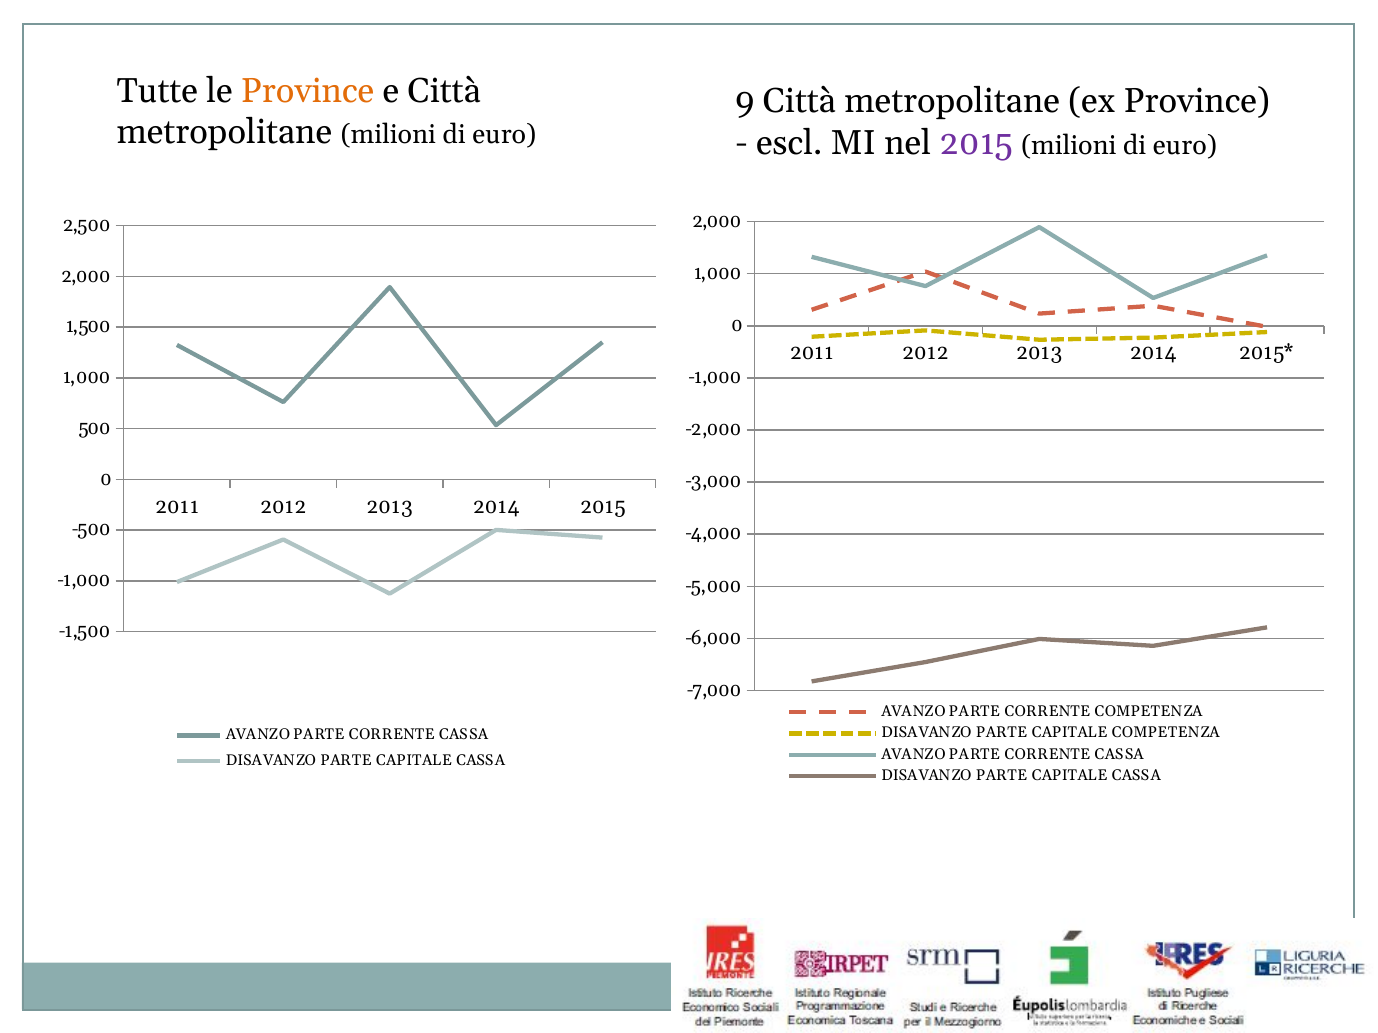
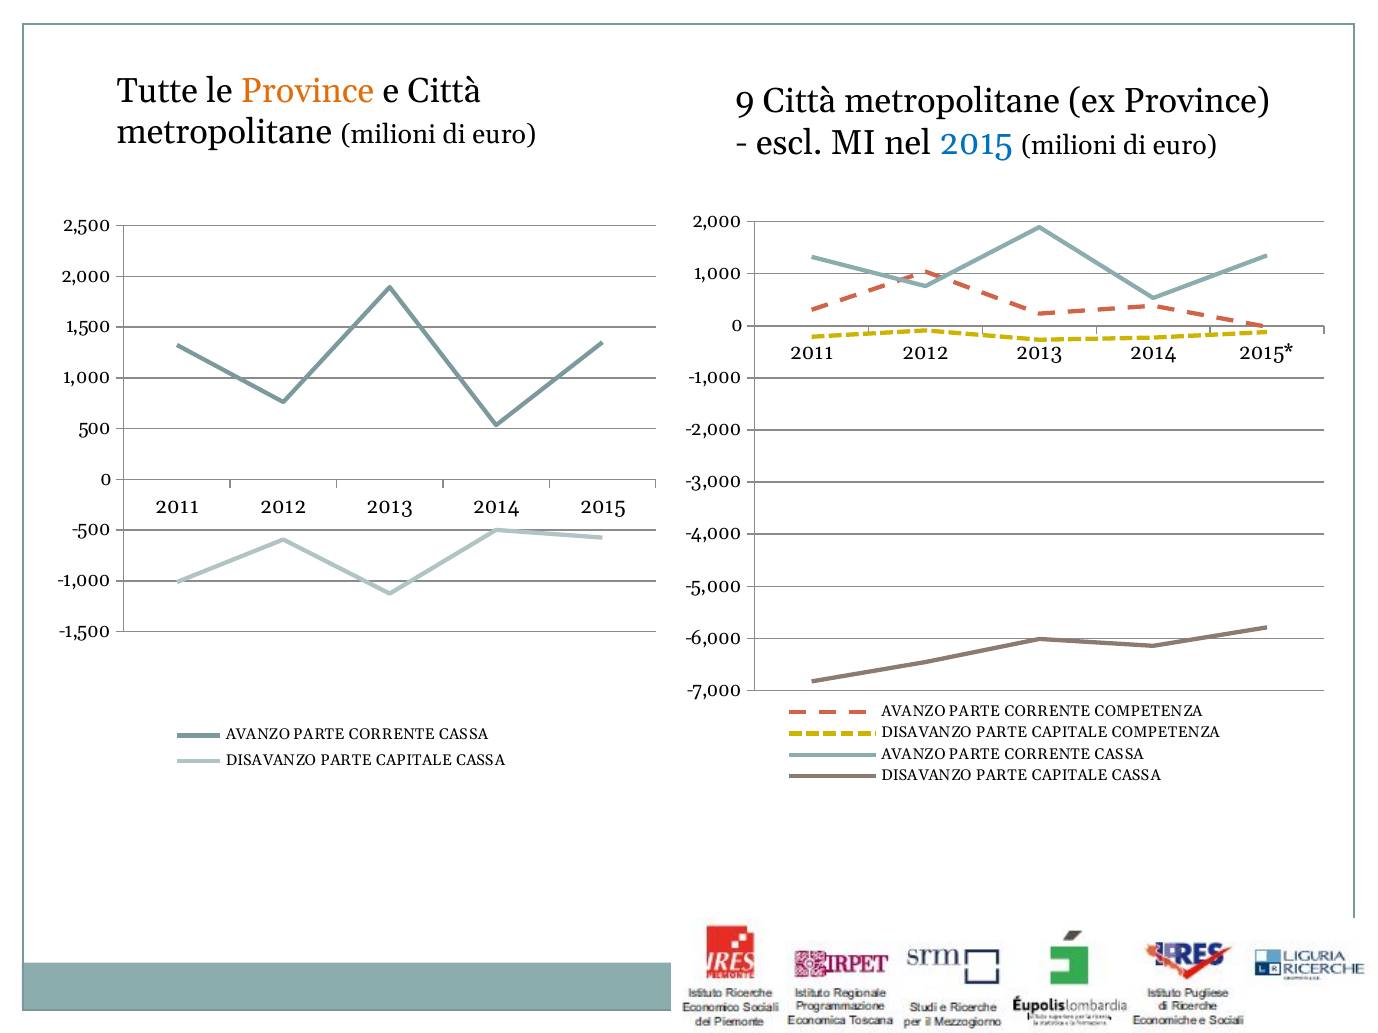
2015 at (976, 143) colour: purple -> blue
